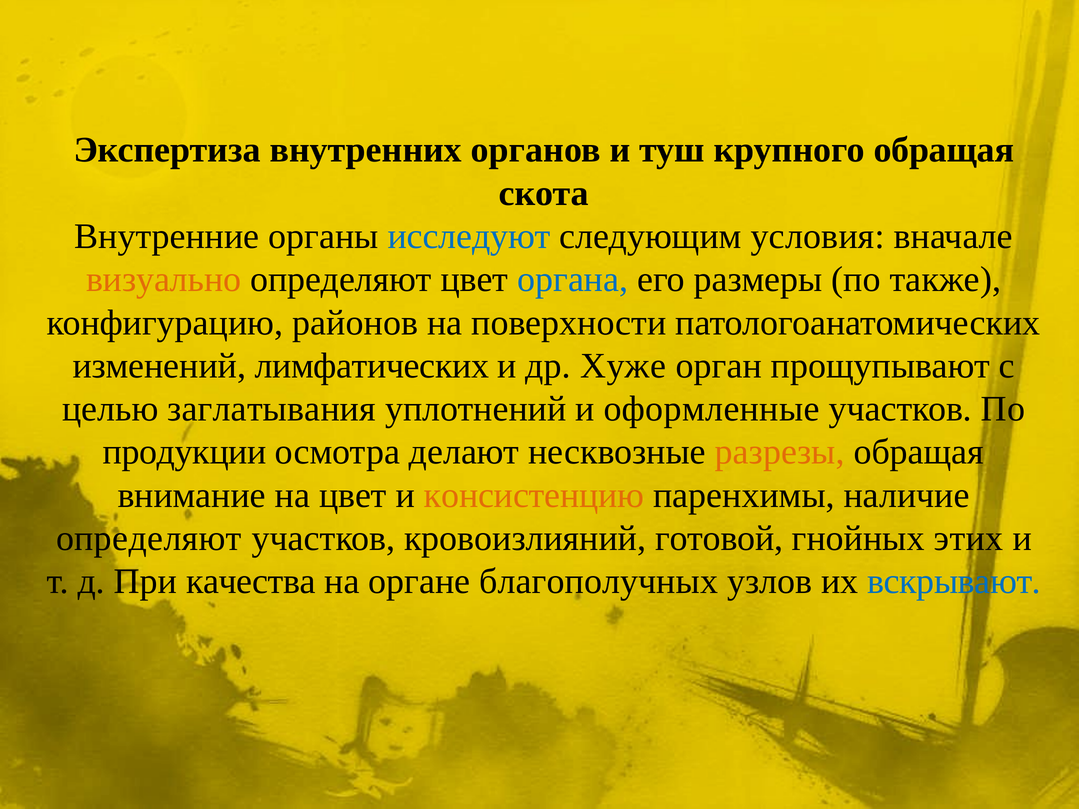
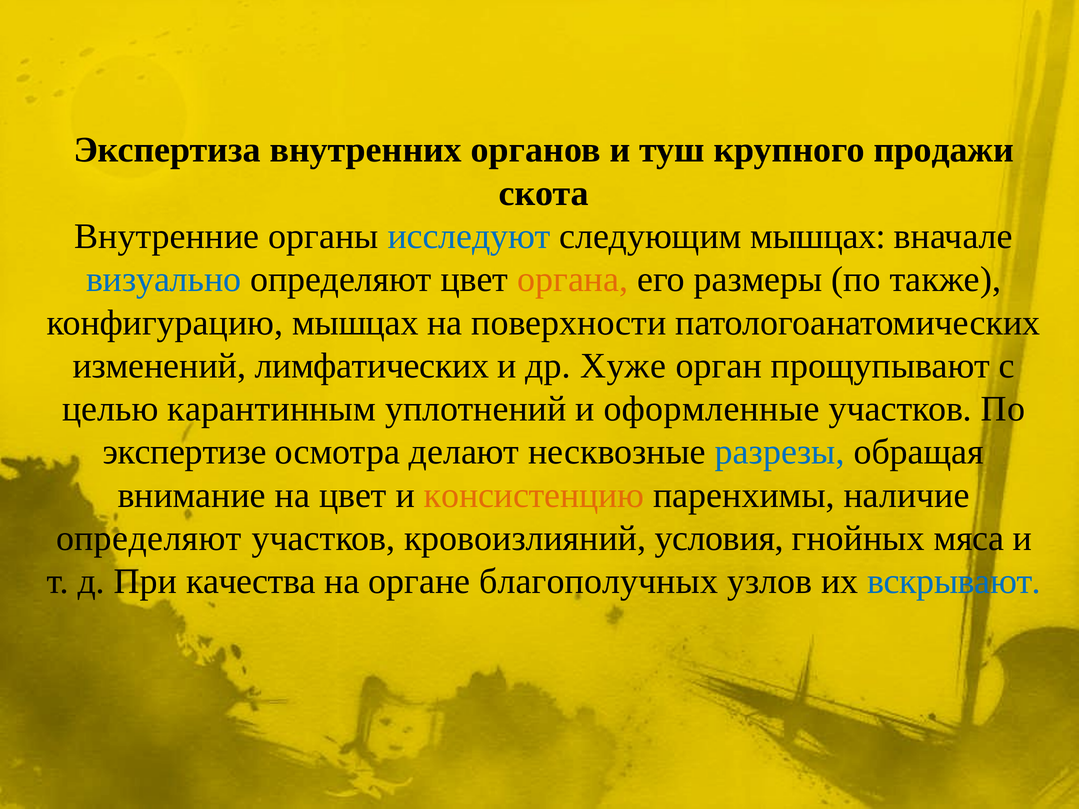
крупного обращая: обращая -> продажи
следующим условия: условия -> мышцах
визуально colour: orange -> blue
органа colour: blue -> orange
конфигурацию районов: районов -> мышцах
заглатывания: заглатывания -> карантинным
продукции: продукции -> экспертизе
разрезы colour: orange -> blue
готовой: готовой -> условия
этих: этих -> мяса
